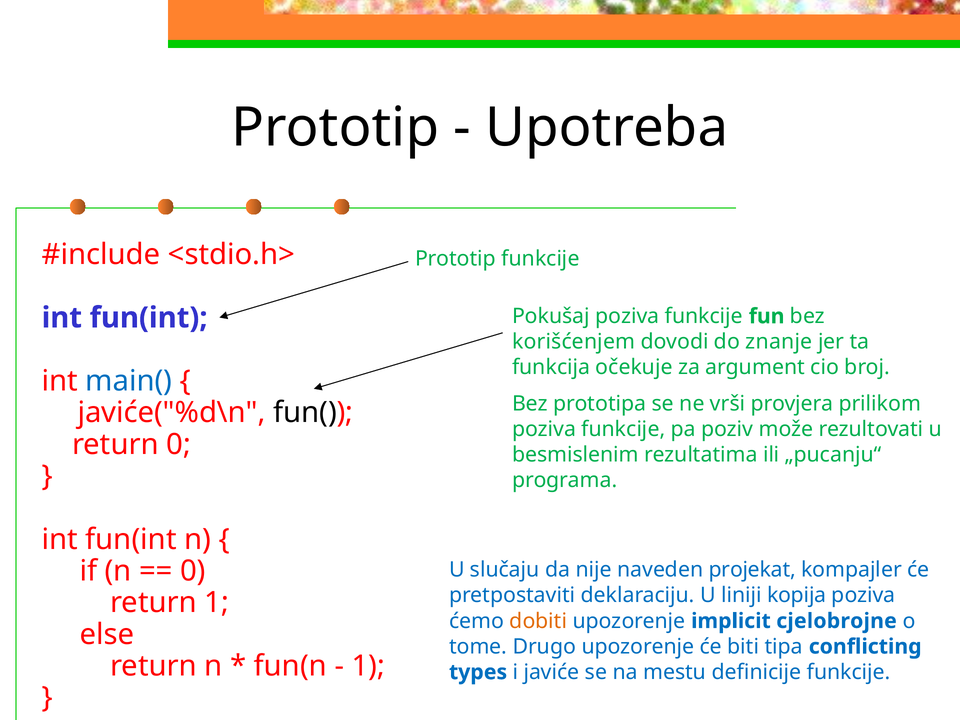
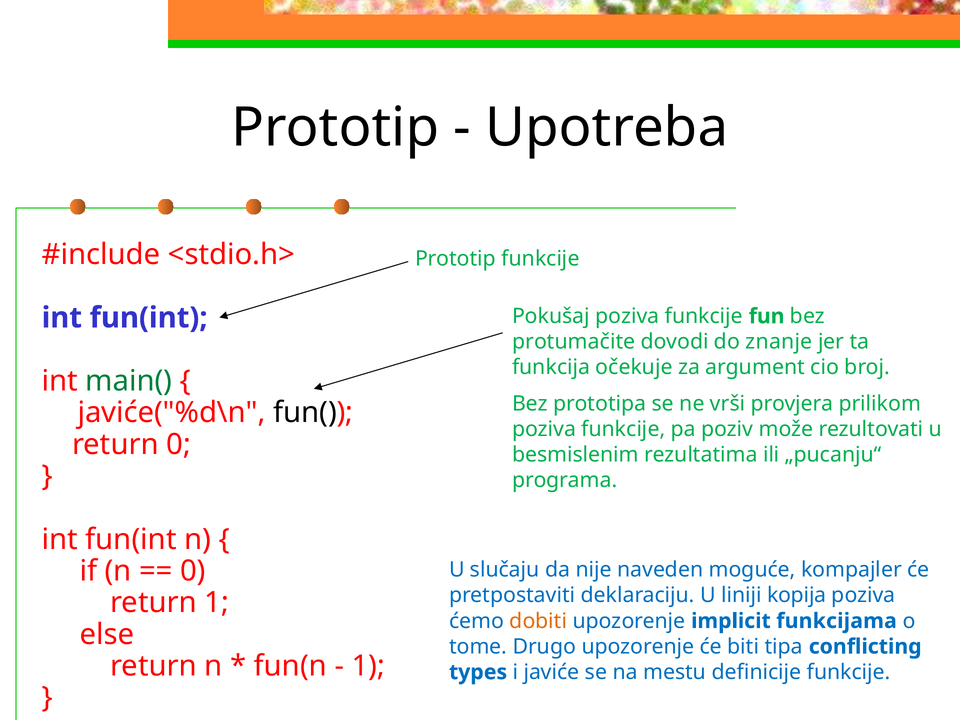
korišćenjem: korišćenjem -> protumačite
main( colour: blue -> green
projekat: projekat -> moguće
cjelobrojne: cjelobrojne -> funkcijama
